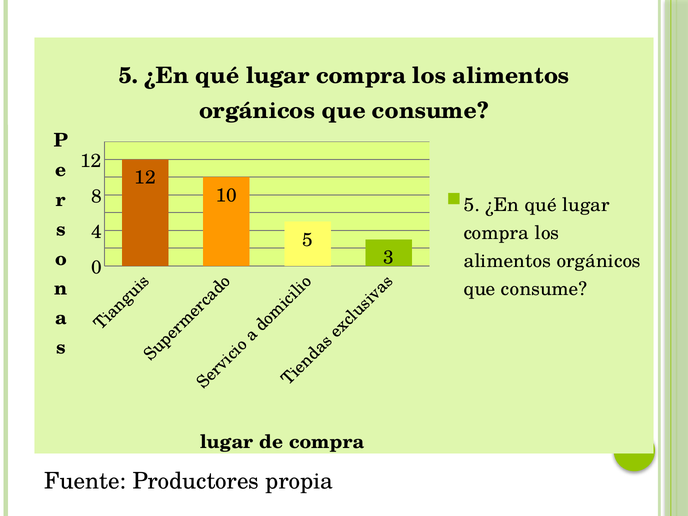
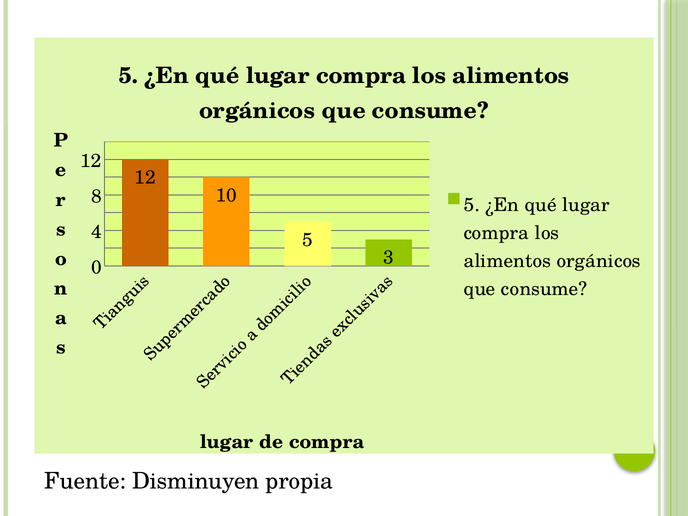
Productores: Productores -> Disminuyen
